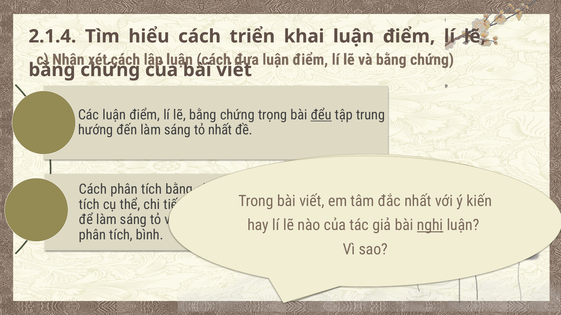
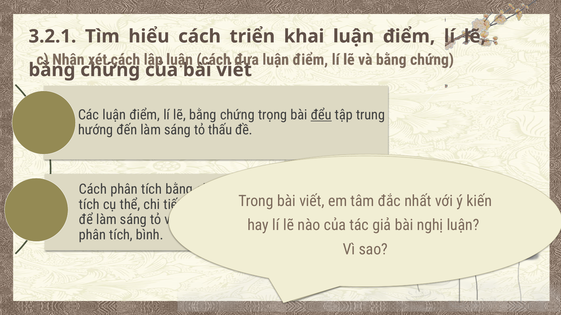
2.1.4: 2.1.4 -> 3.2.1
tỏ nhất: nhất -> thấu
nghị underline: present -> none
